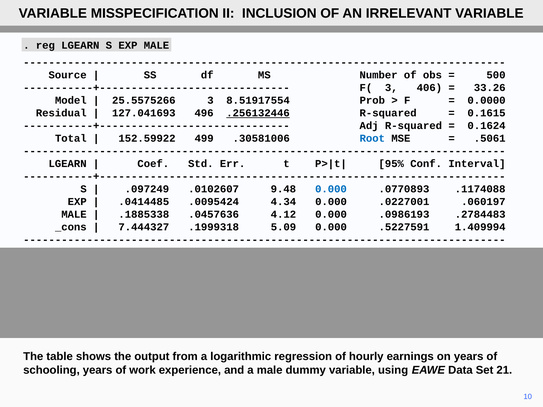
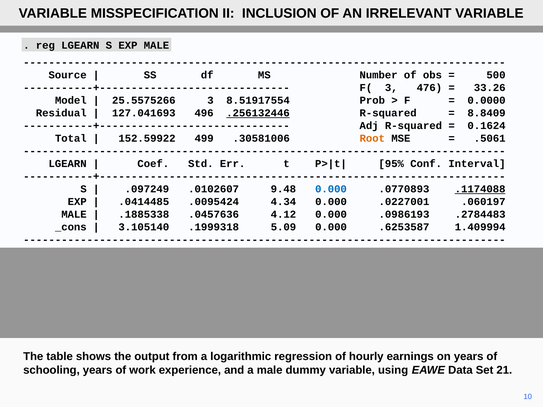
406: 406 -> 476
0.1615: 0.1615 -> 8.8409
Root colour: blue -> orange
.1174088 underline: none -> present
7.444327: 7.444327 -> 3.105140
.5227591: .5227591 -> .6253587
